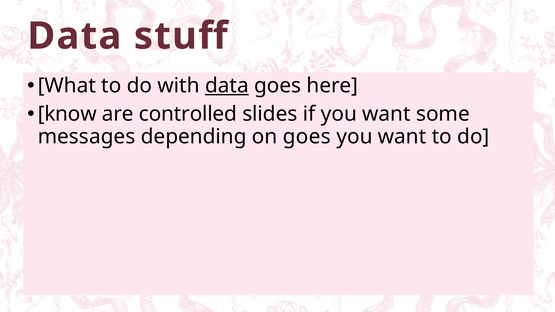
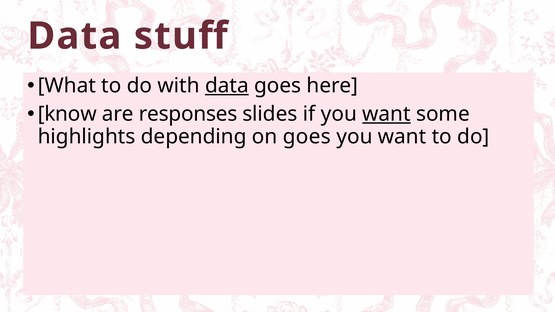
controlled: controlled -> responses
want at (386, 114) underline: none -> present
messages: messages -> highlights
